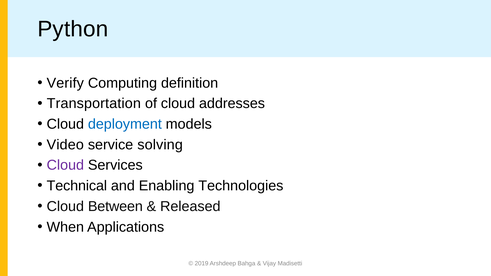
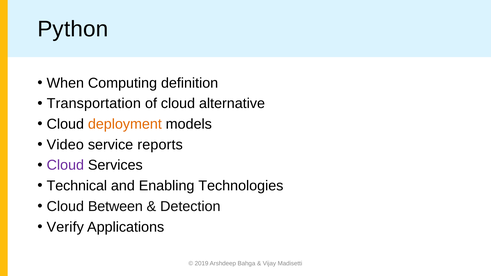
Verify: Verify -> When
addresses: addresses -> alternative
deployment colour: blue -> orange
solving: solving -> reports
Released: Released -> Detection
When: When -> Verify
